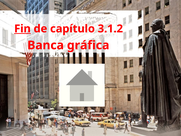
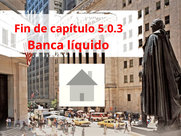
Fin underline: present -> none
3.1.2: 3.1.2 -> 5.0.3
gráfica: gráfica -> líquido
